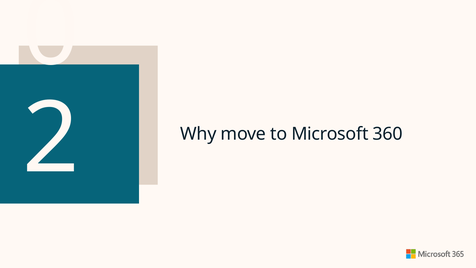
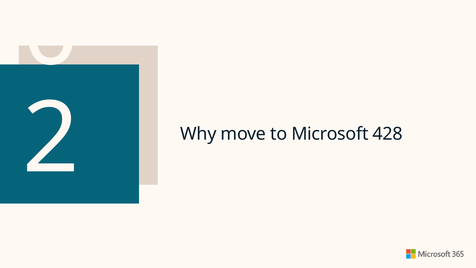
360: 360 -> 428
